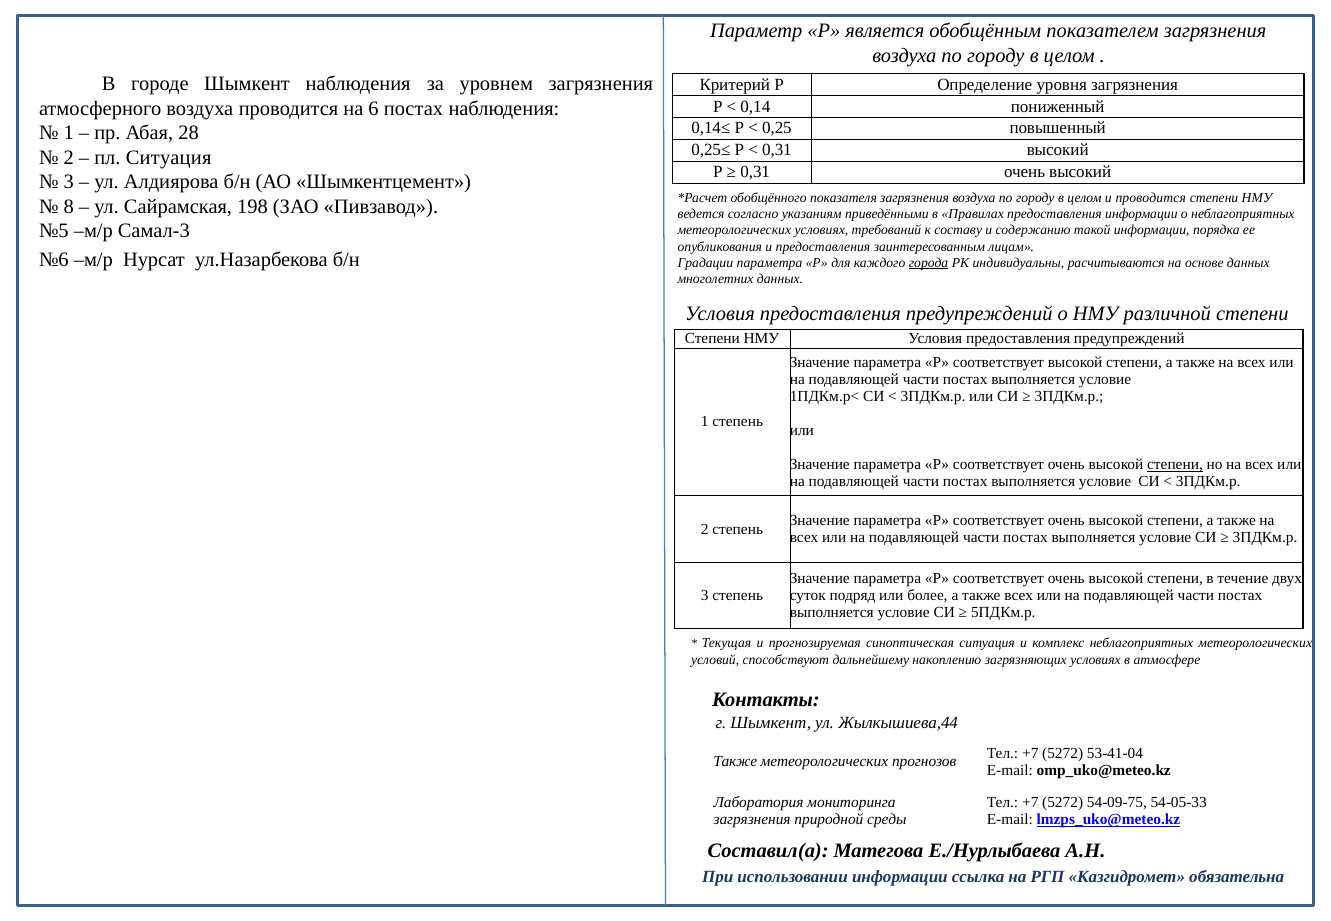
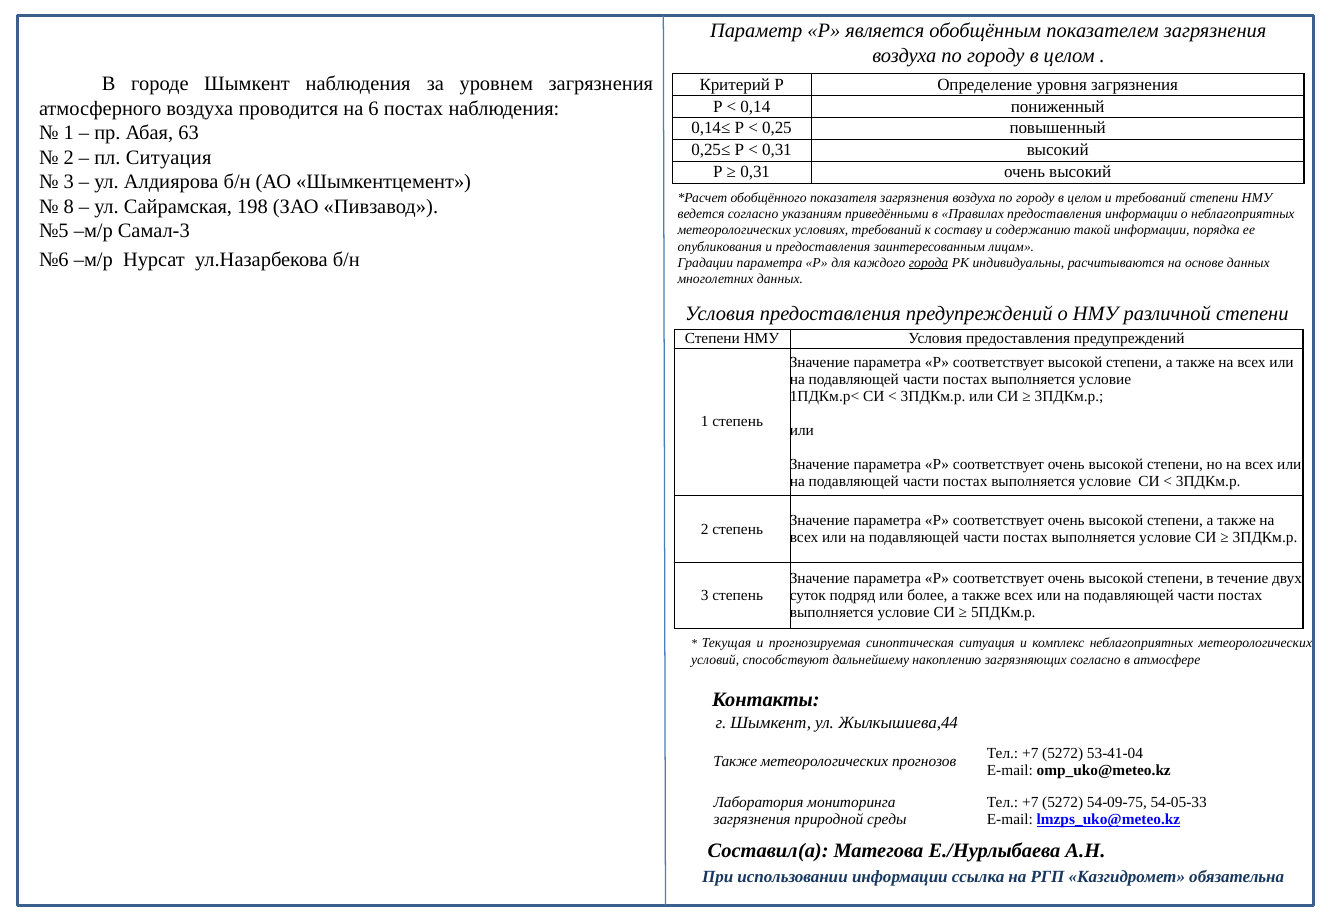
28: 28 -> 63
и проводится: проводится -> требований
степени at (1175, 465) underline: present -> none
загрязняющих условиях: условиях -> согласно
